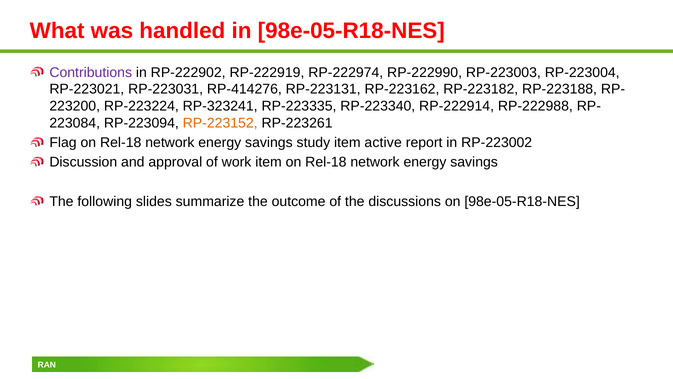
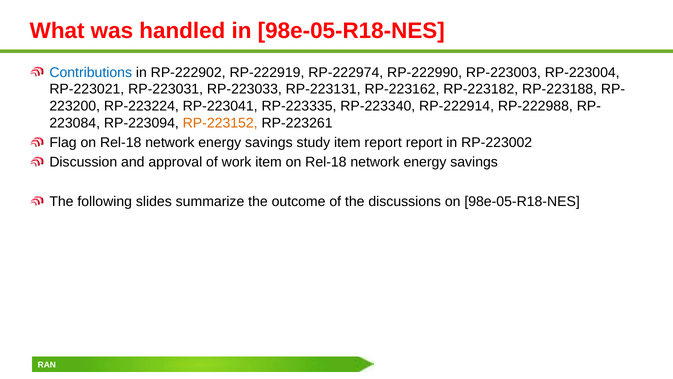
Contributions colour: purple -> blue
RP-414276: RP-414276 -> RP-223033
RP-323241: RP-323241 -> RP-223041
item active: active -> report
